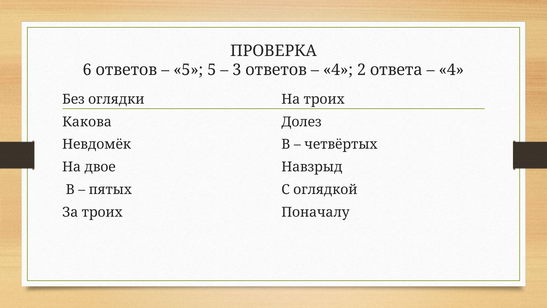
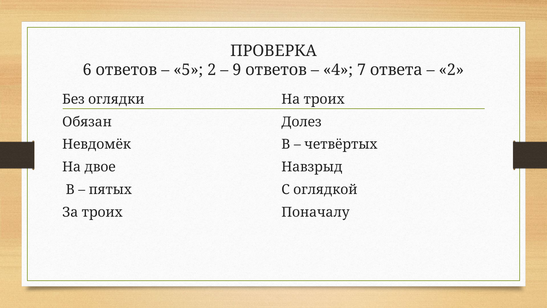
5 5: 5 -> 2
3: 3 -> 9
2: 2 -> 7
4 at (451, 70): 4 -> 2
Какова: Какова -> Обязан
